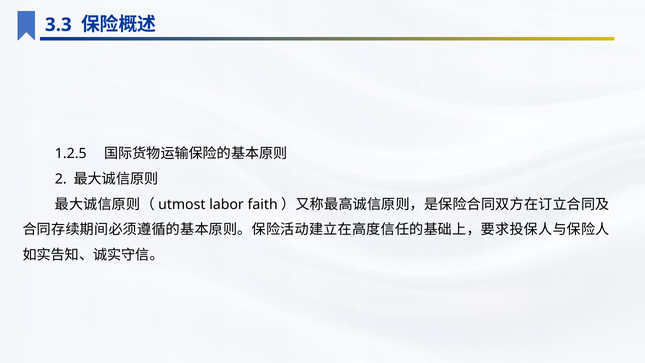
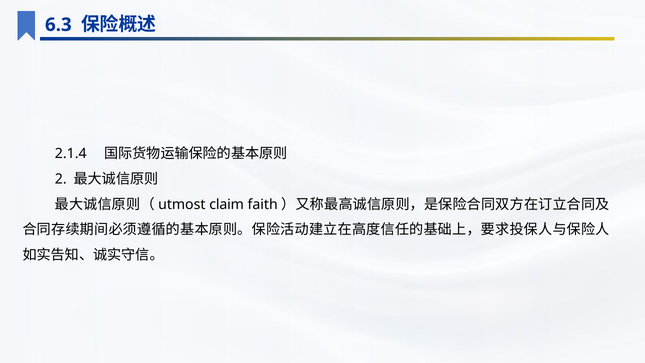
3.3: 3.3 -> 6.3
1.2.5: 1.2.5 -> 2.1.4
labor: labor -> claim
